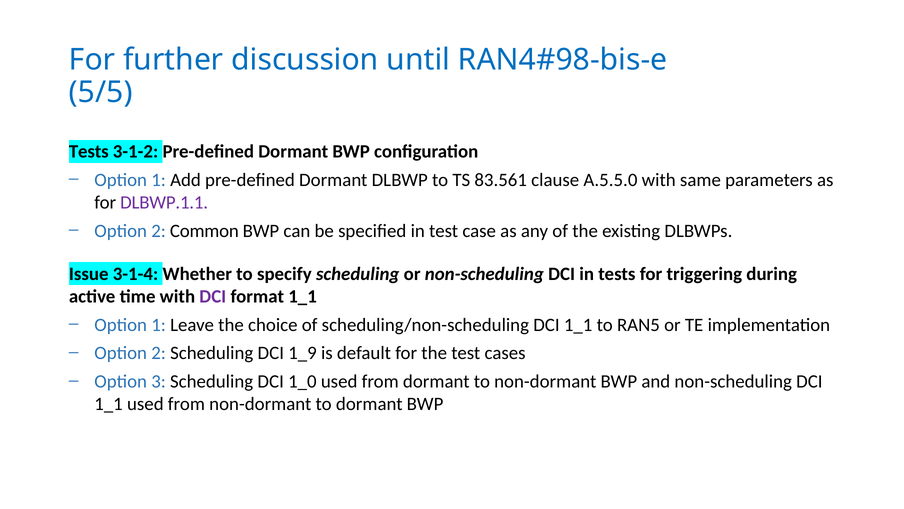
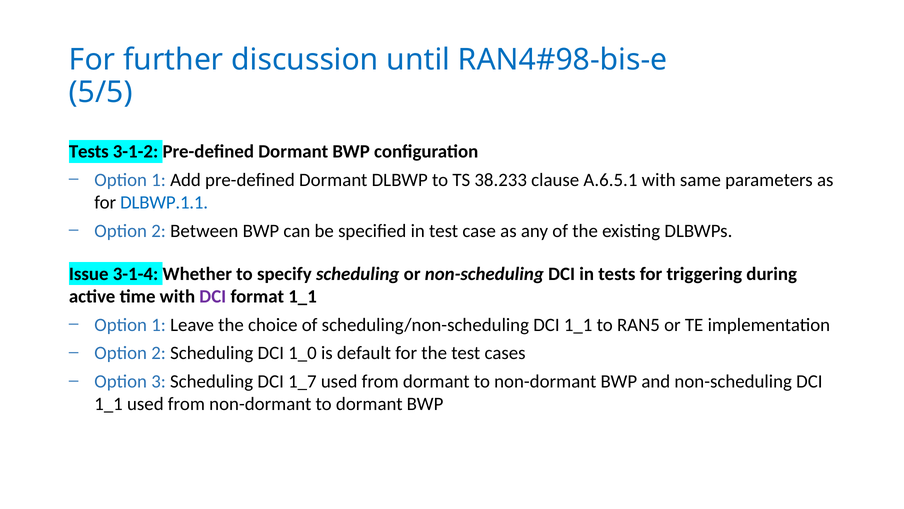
83.561: 83.561 -> 38.233
A.5.5.0: A.5.5.0 -> A.6.5.1
DLBWP.1.1 colour: purple -> blue
Common: Common -> Between
1_9: 1_9 -> 1_0
1_0: 1_0 -> 1_7
